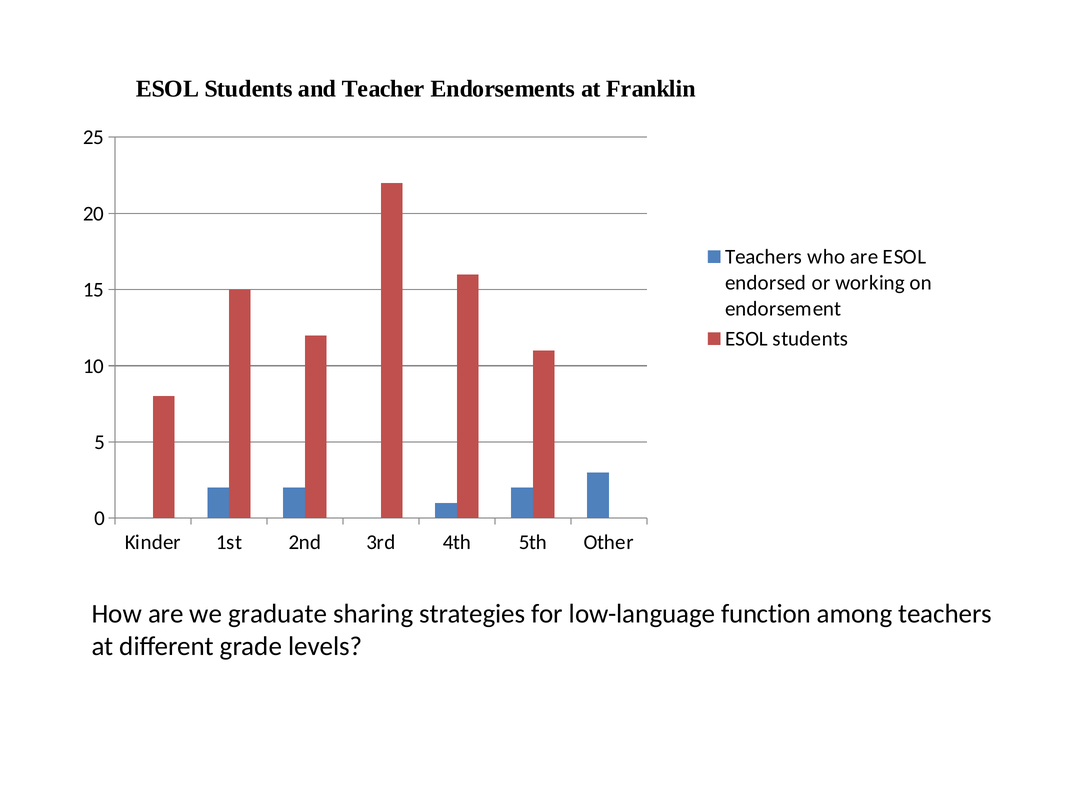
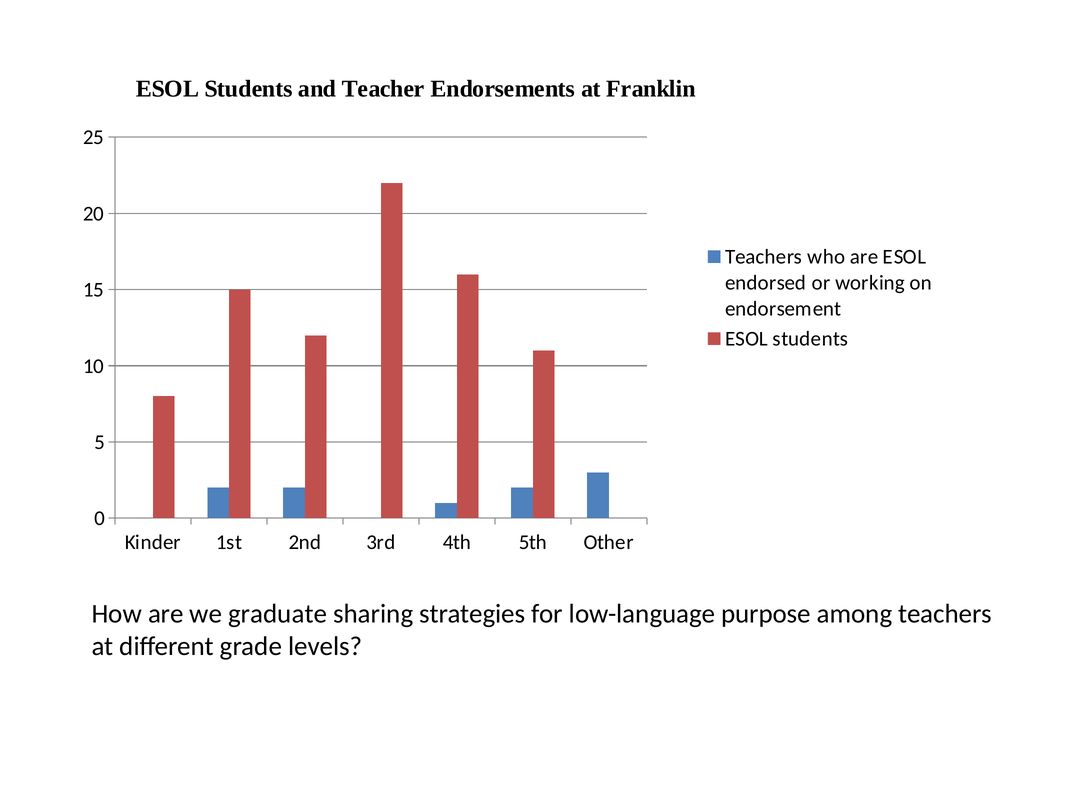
function: function -> purpose
